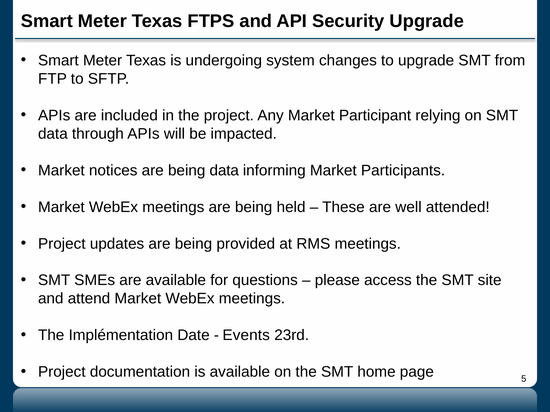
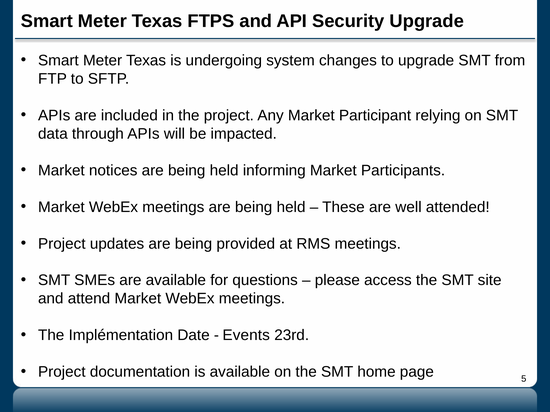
notices are being data: data -> held
